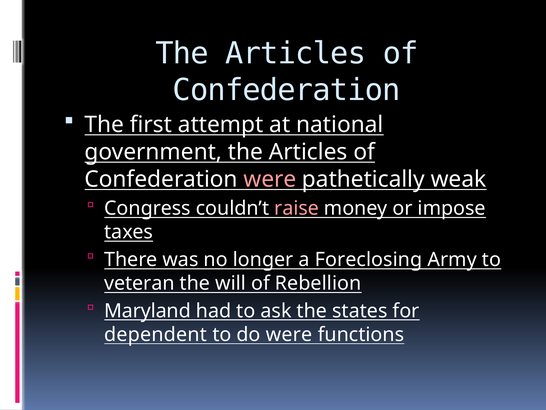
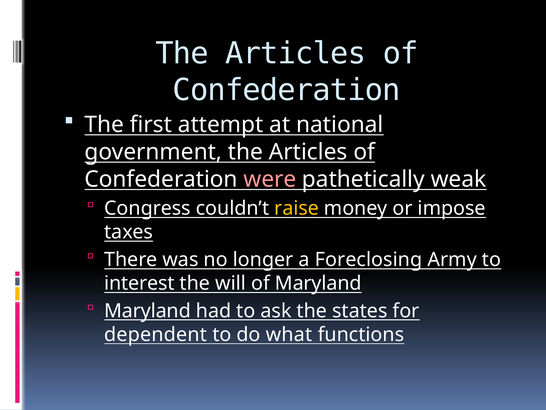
raise colour: pink -> yellow
veteran: veteran -> interest
of Rebellion: Rebellion -> Maryland
do were: were -> what
